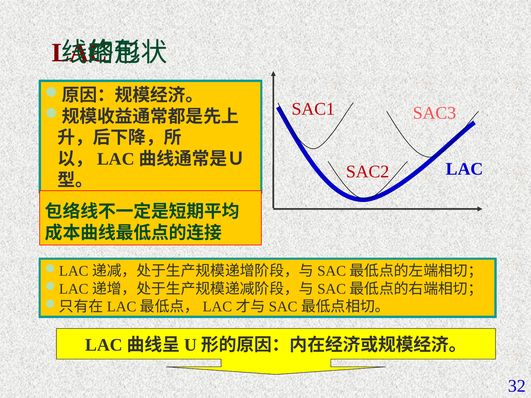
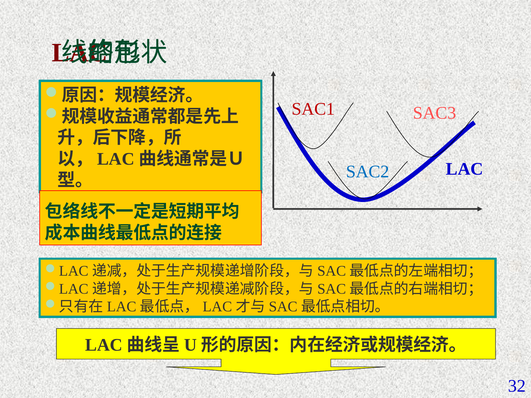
SAC2 colour: red -> blue
